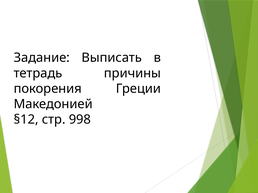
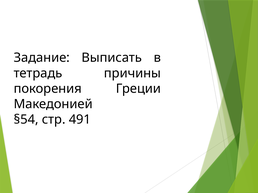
§12: §12 -> §54
998: 998 -> 491
